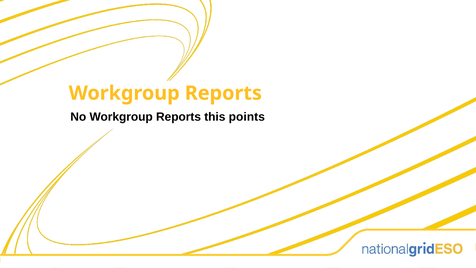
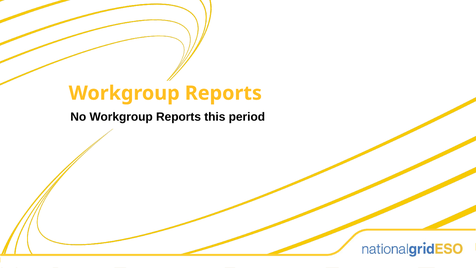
points: points -> period
